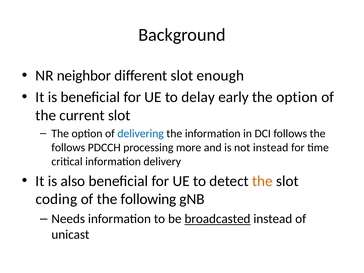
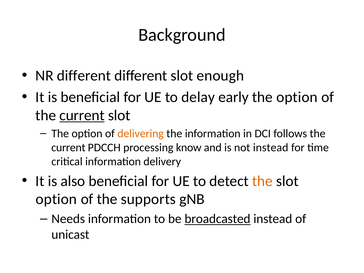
NR neighbor: neighbor -> different
current at (82, 115) underline: none -> present
delivering colour: blue -> orange
follows at (68, 148): follows -> current
more: more -> know
coding at (56, 199): coding -> option
following: following -> supports
